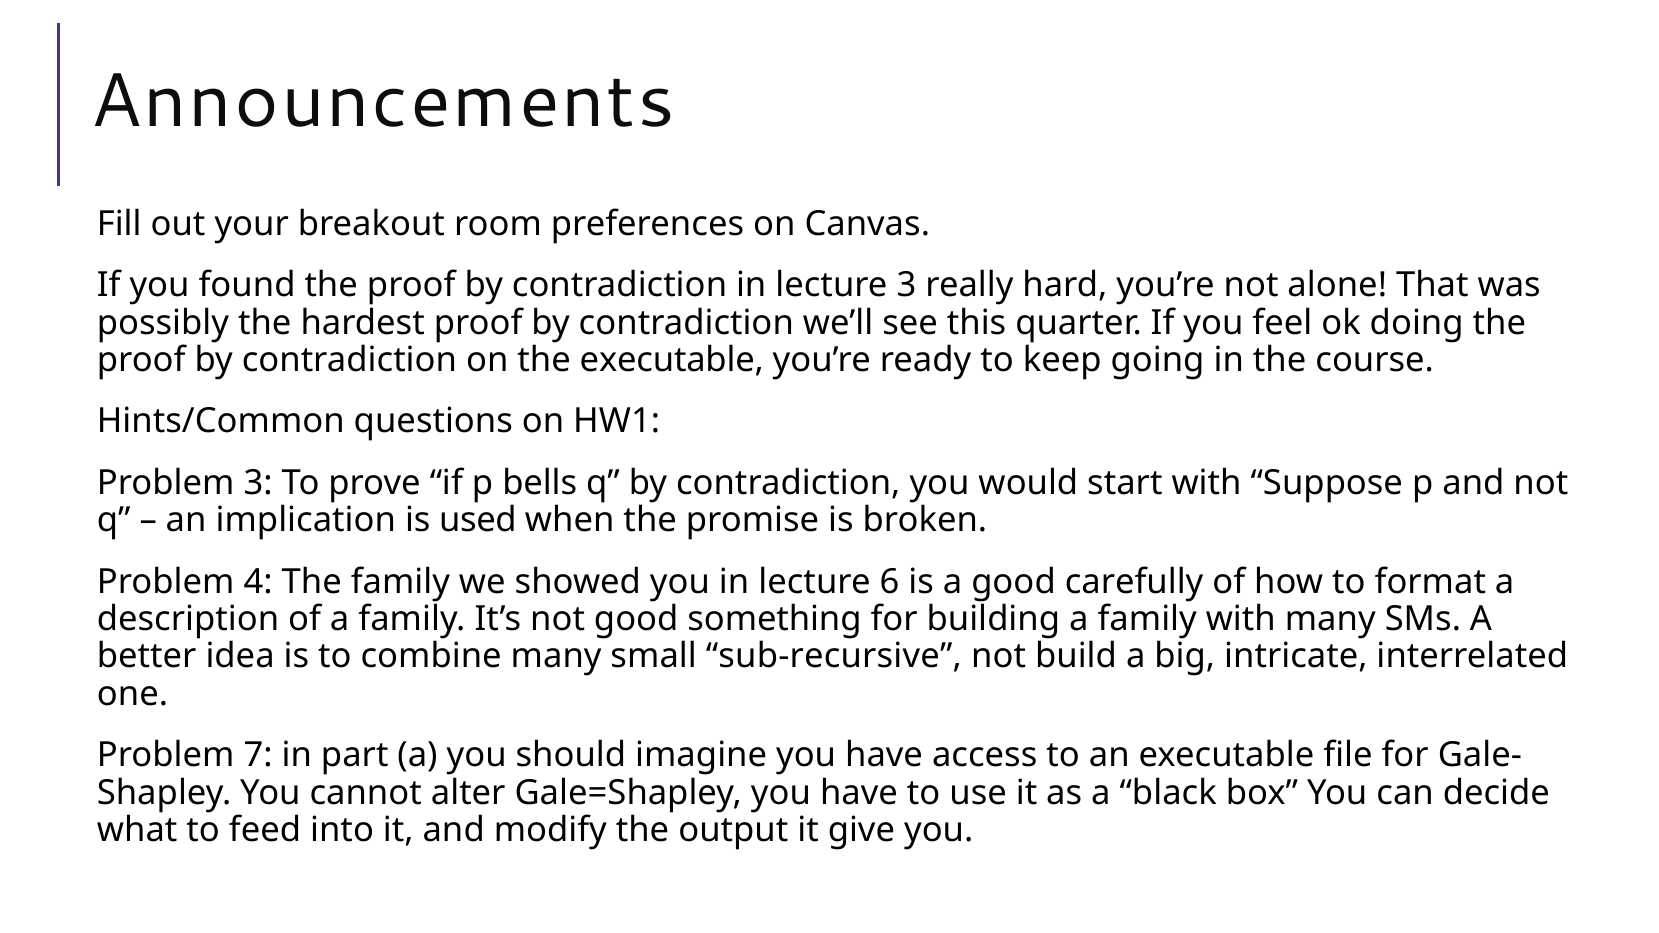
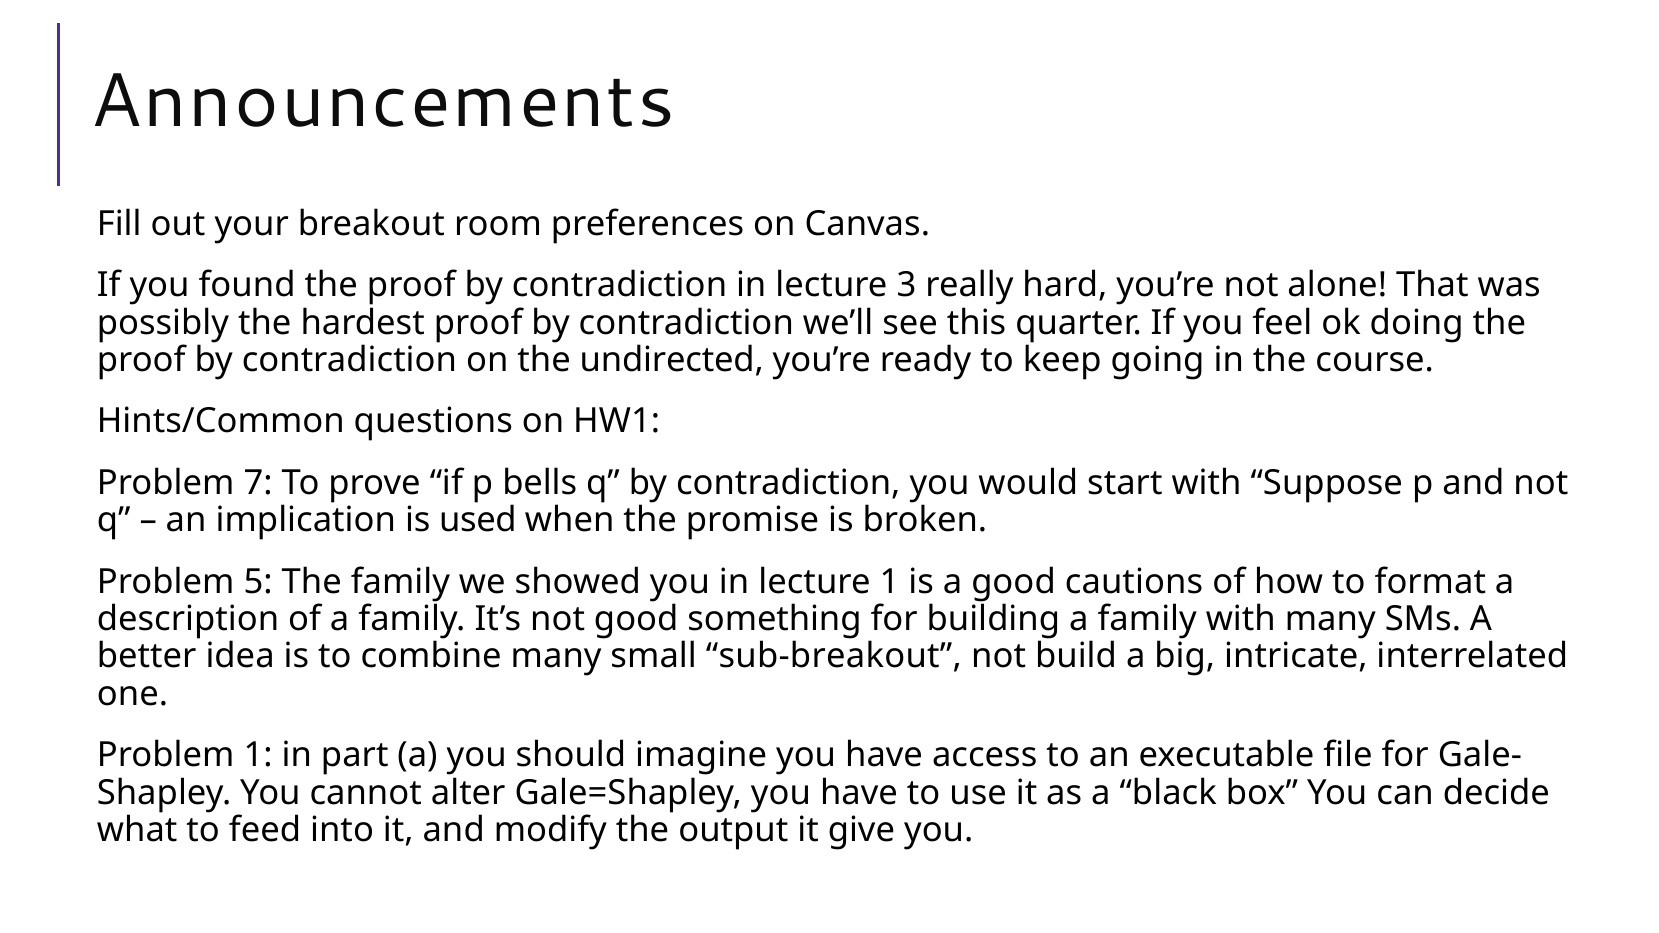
the executable: executable -> undirected
Problem 3: 3 -> 7
4: 4 -> 5
lecture 6: 6 -> 1
carefully: carefully -> cautions
sub-recursive: sub-recursive -> sub-breakout
Problem 7: 7 -> 1
